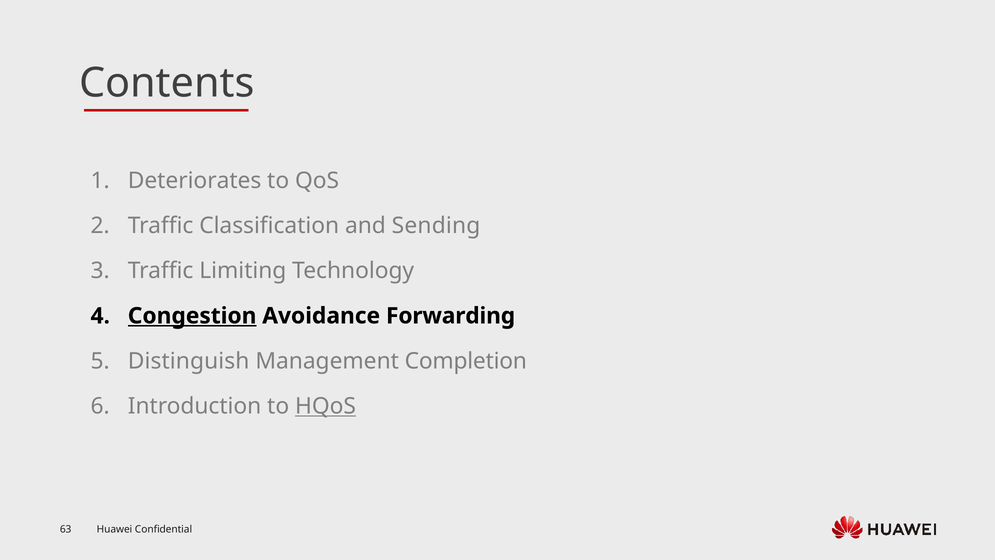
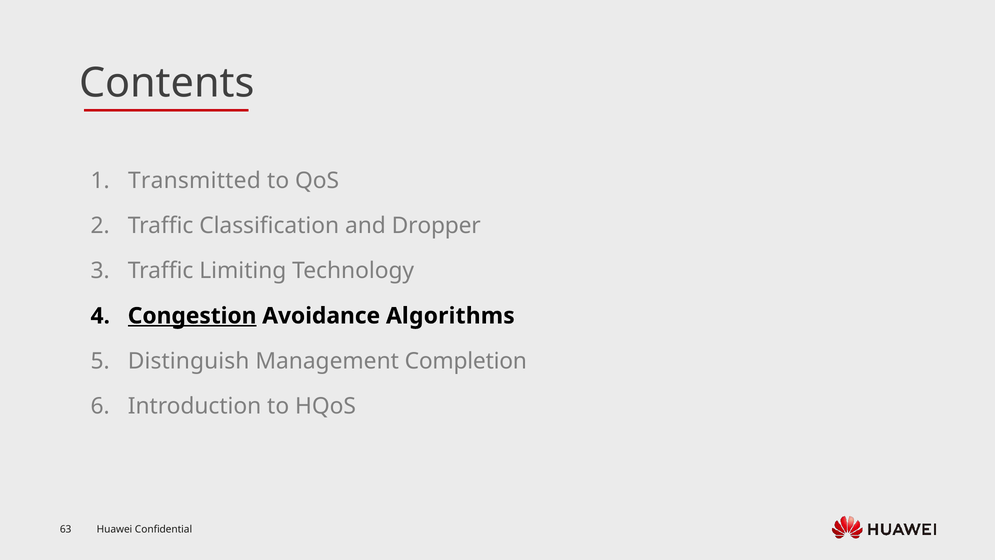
Deteriorates: Deteriorates -> Transmitted
Sending: Sending -> Dropper
Forwarding: Forwarding -> Algorithms
HQoS underline: present -> none
